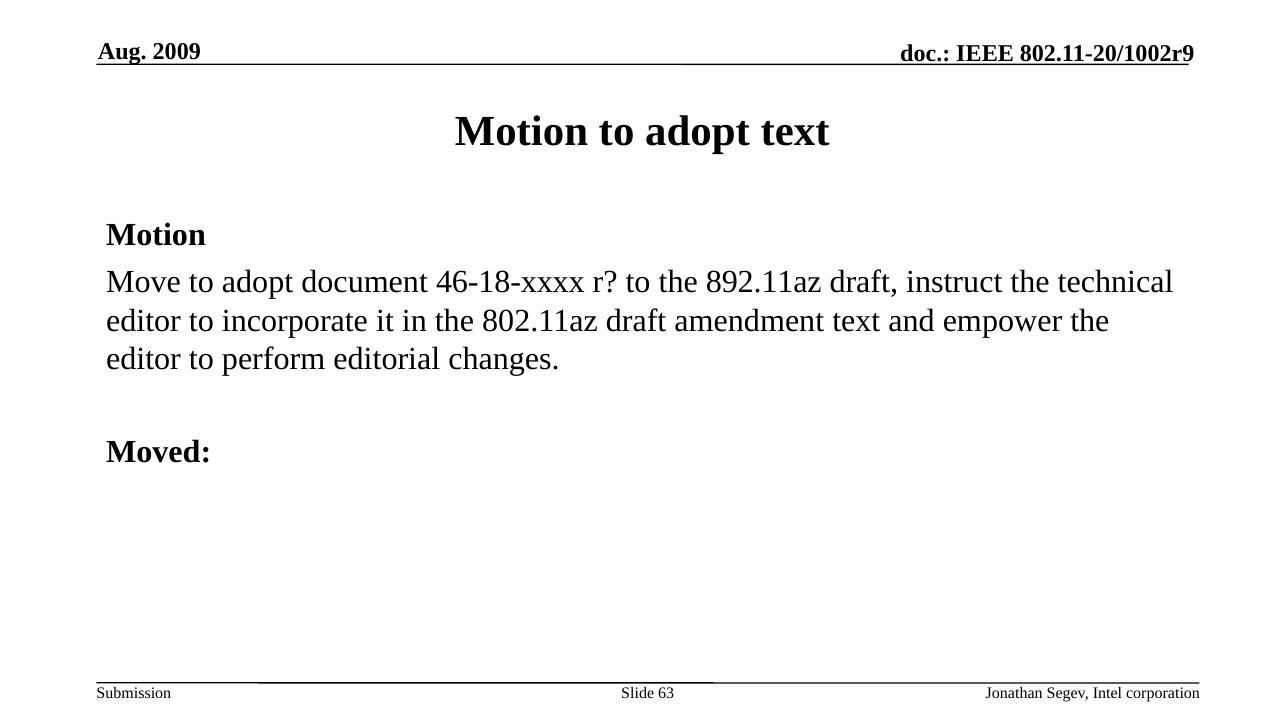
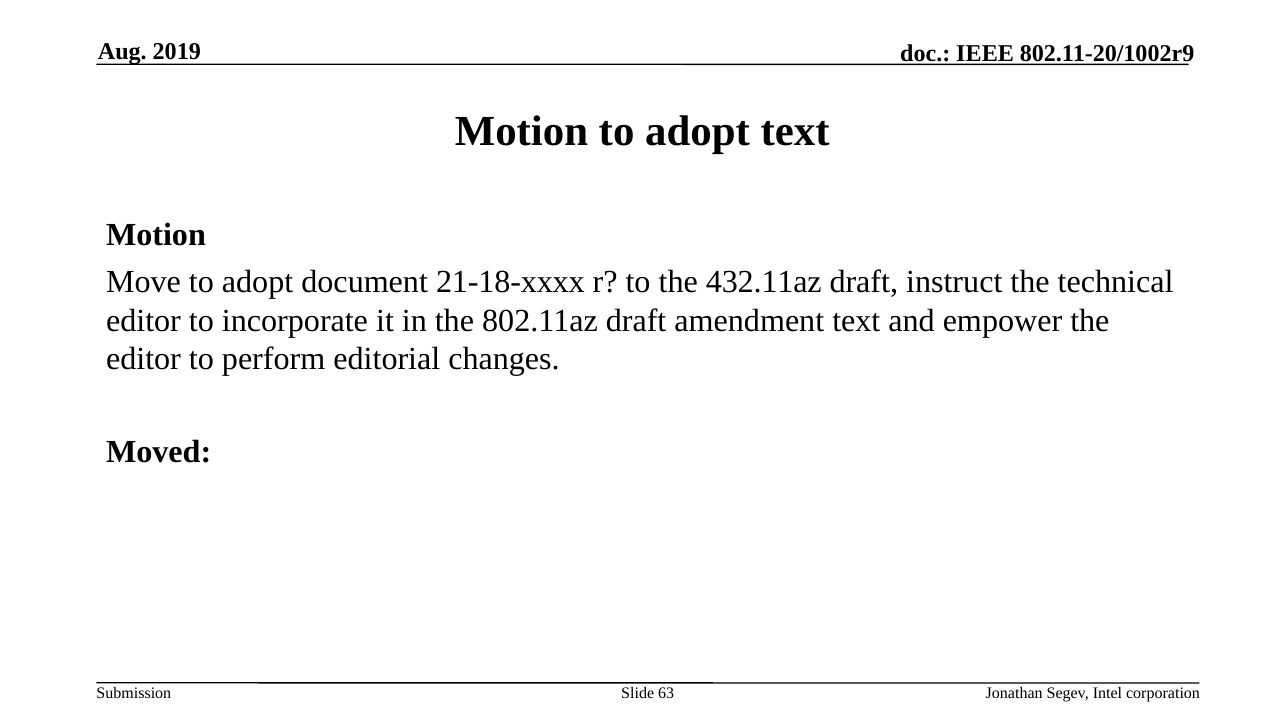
2009: 2009 -> 2019
46-18-xxxx: 46-18-xxxx -> 21-18-xxxx
892.11az: 892.11az -> 432.11az
